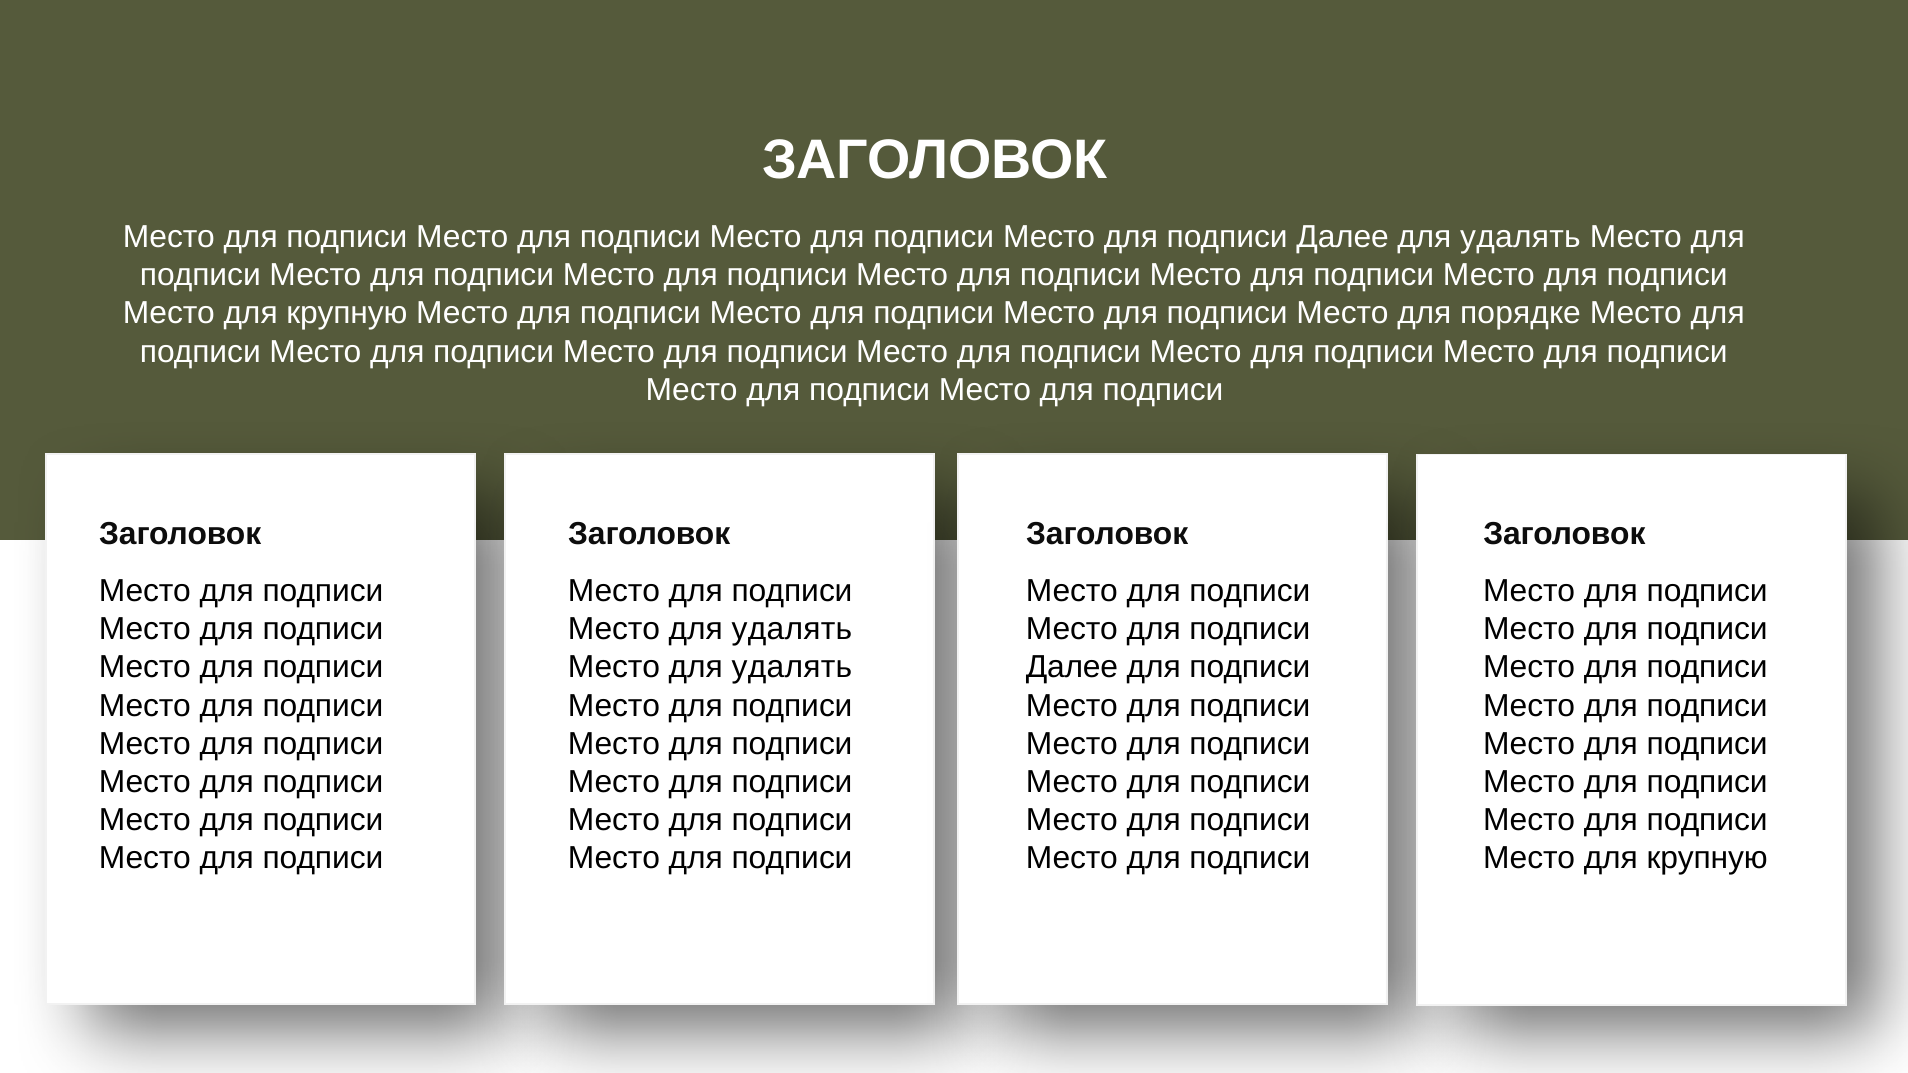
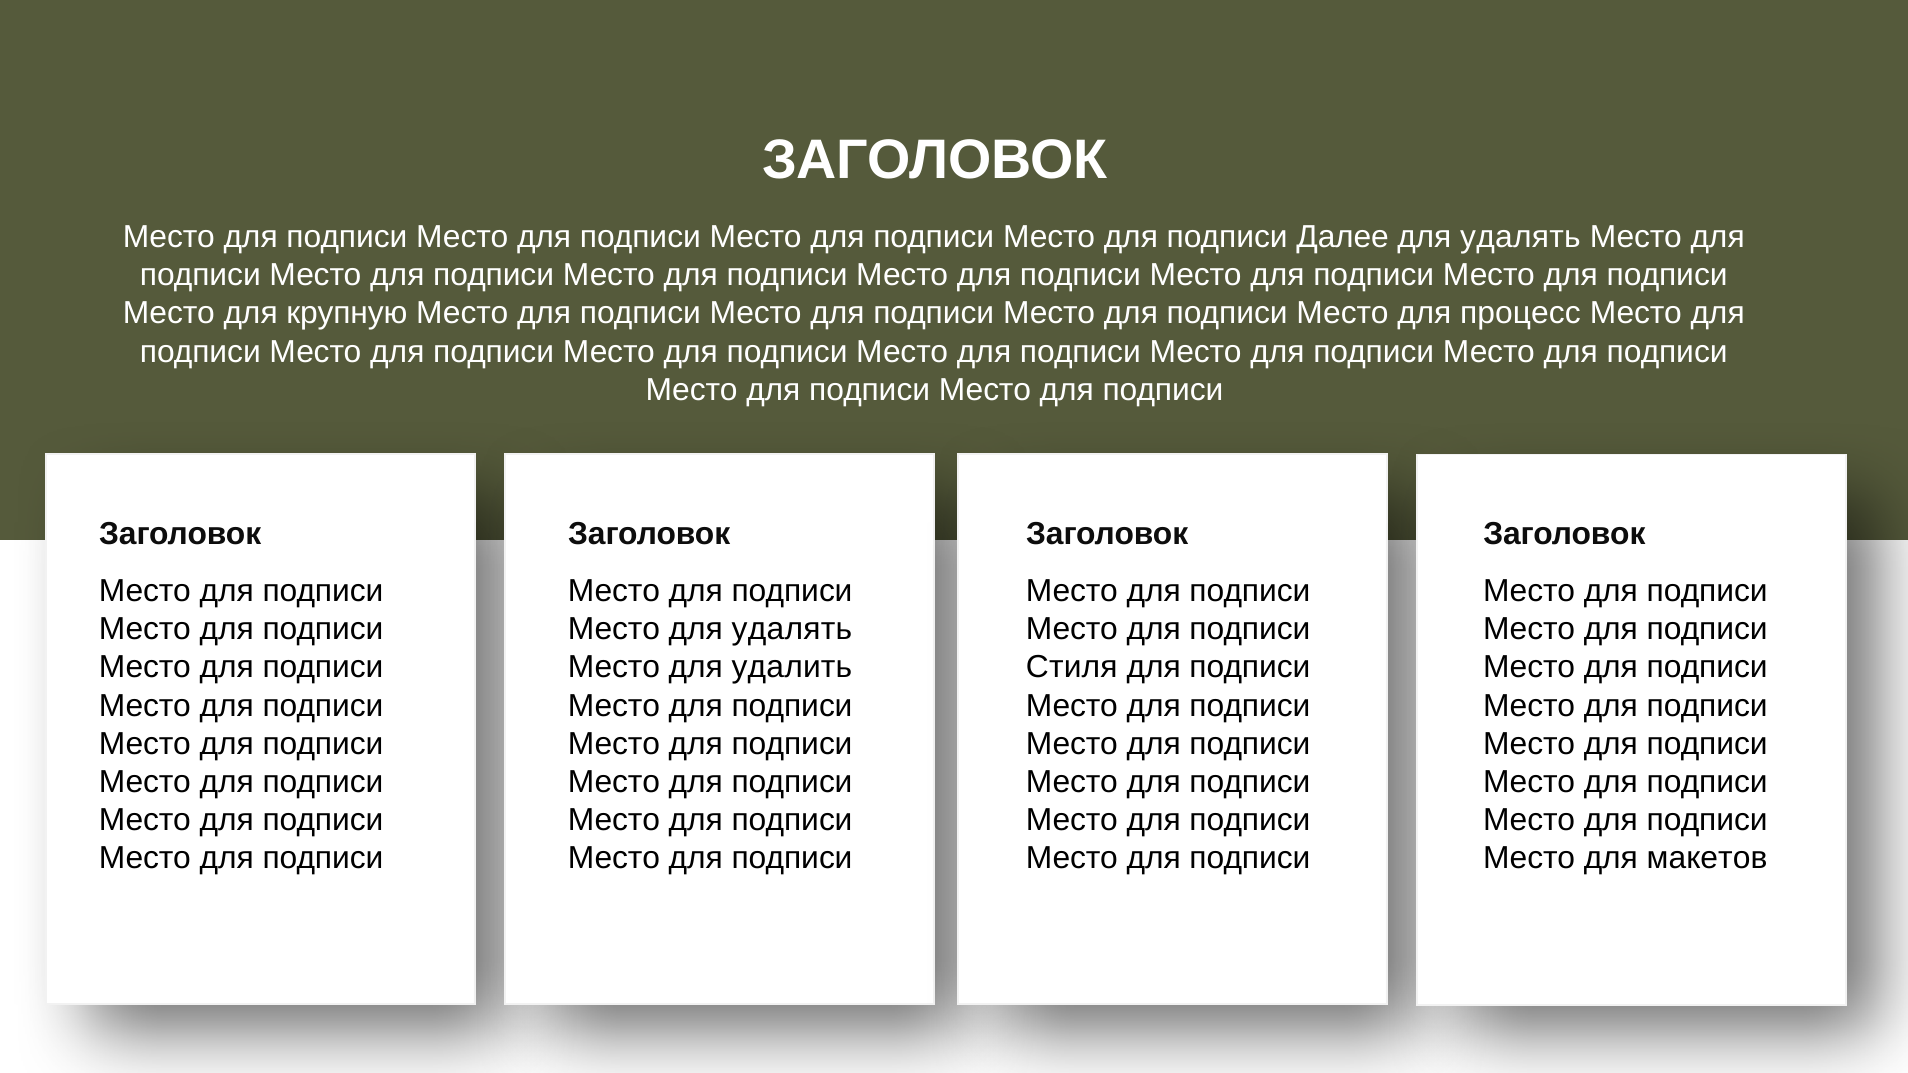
порядке: порядке -> процесс
удалять at (792, 668): удалять -> удалить
Далее at (1072, 668): Далее -> Стиля
крупную at (1707, 858): крупную -> макетов
